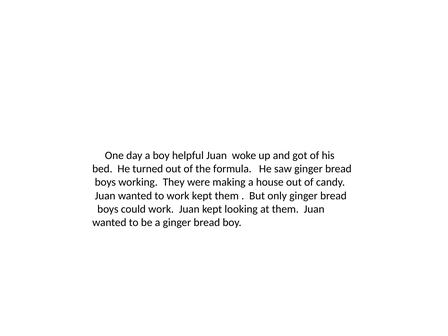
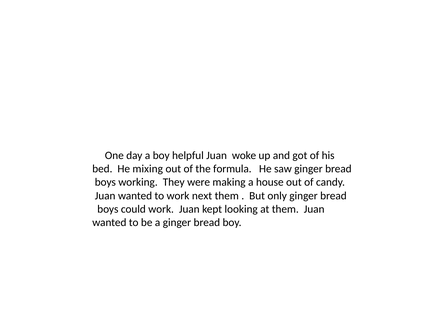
turned: turned -> mixing
work kept: kept -> next
